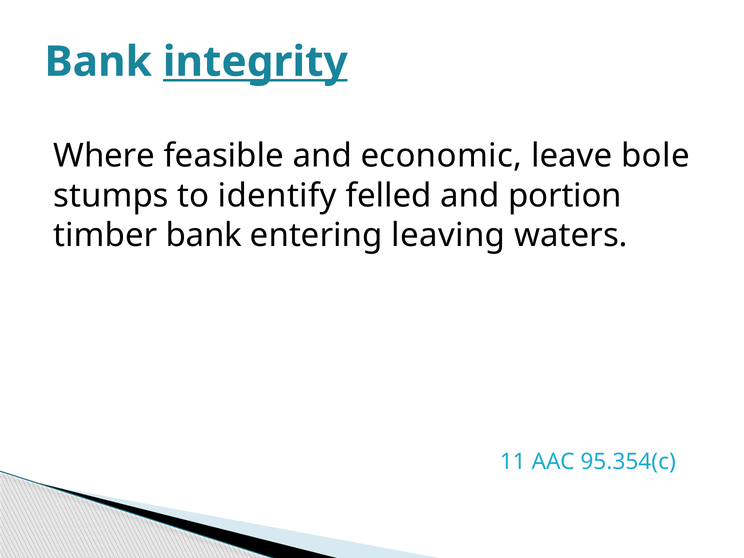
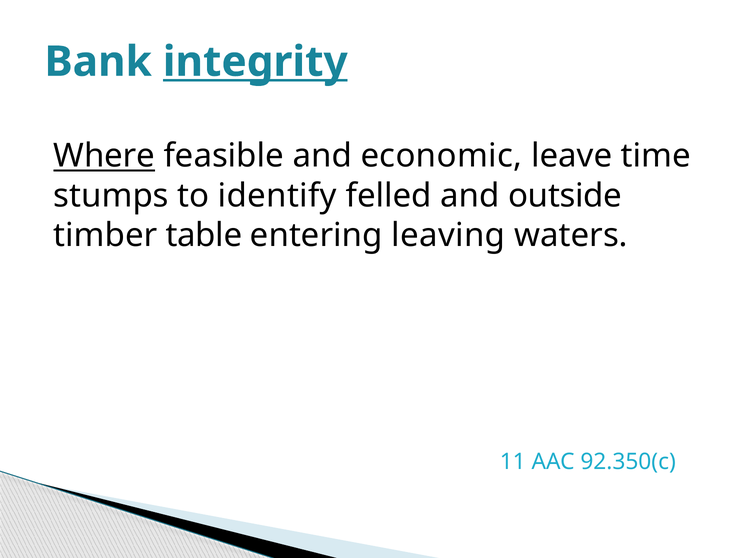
Where underline: none -> present
bole: bole -> time
portion: portion -> outside
timber bank: bank -> table
95.354(c: 95.354(c -> 92.350(c
